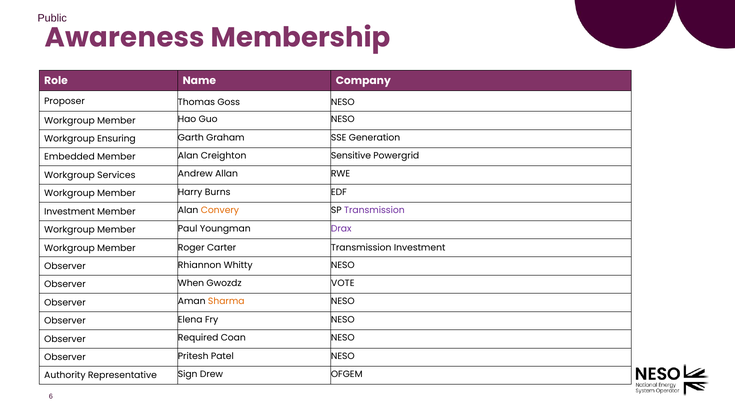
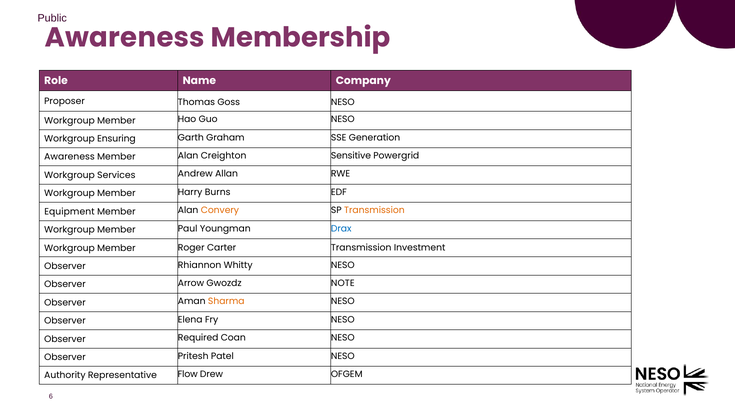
Embedded at (69, 157): Embedded -> Awareness
Investment at (70, 212): Investment -> Equipment
Transmission at (374, 211) colour: purple -> orange
Drax colour: purple -> blue
When: When -> Arrow
VOTE: VOTE -> NOTE
Sign: Sign -> Flow
